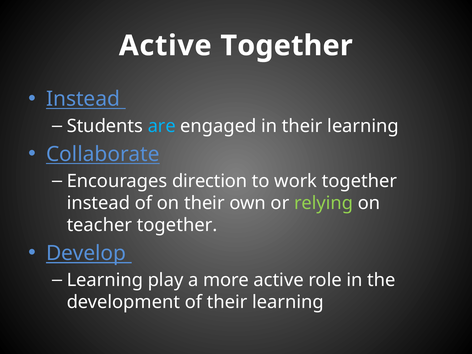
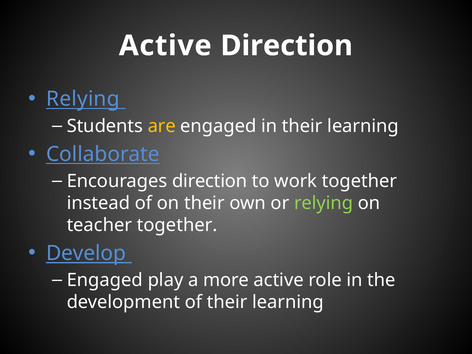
Active Together: Together -> Direction
Instead at (83, 99): Instead -> Relying
are colour: light blue -> yellow
Learning at (105, 280): Learning -> Engaged
